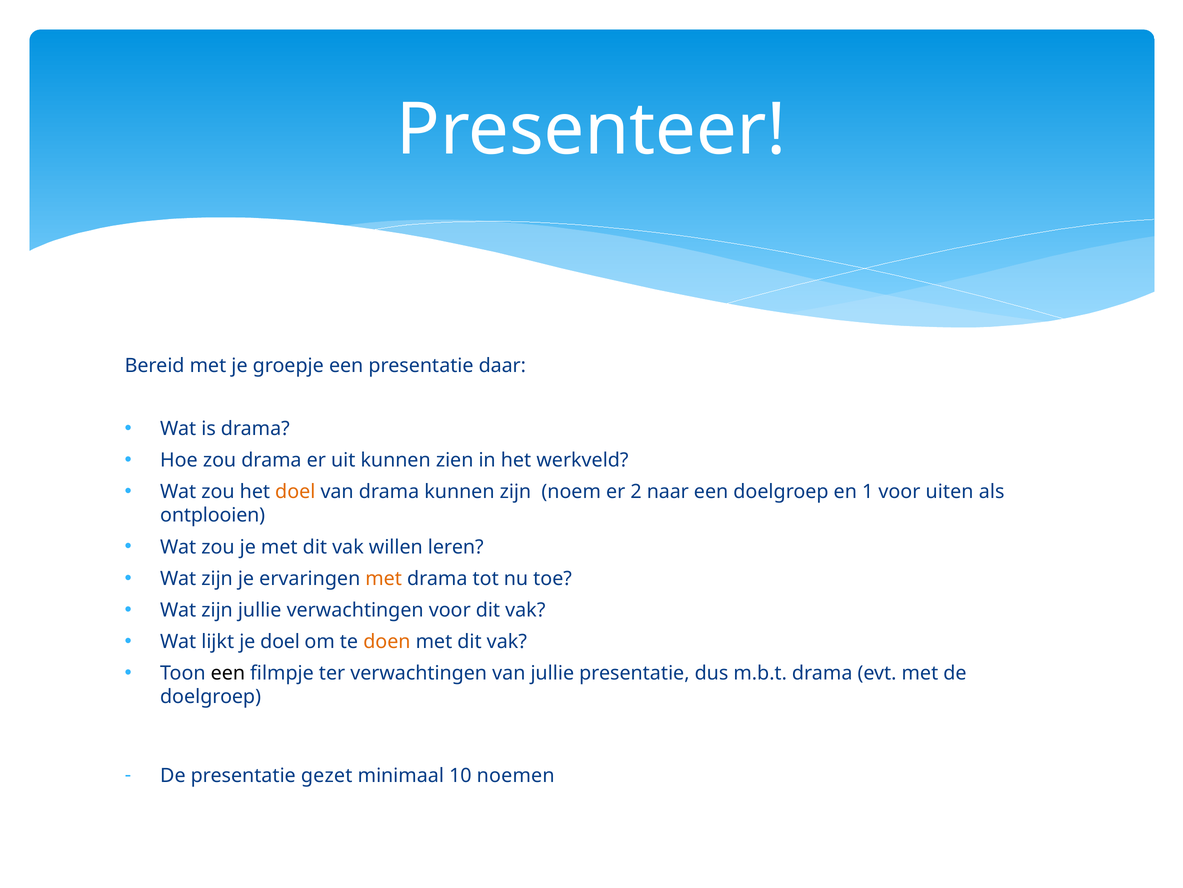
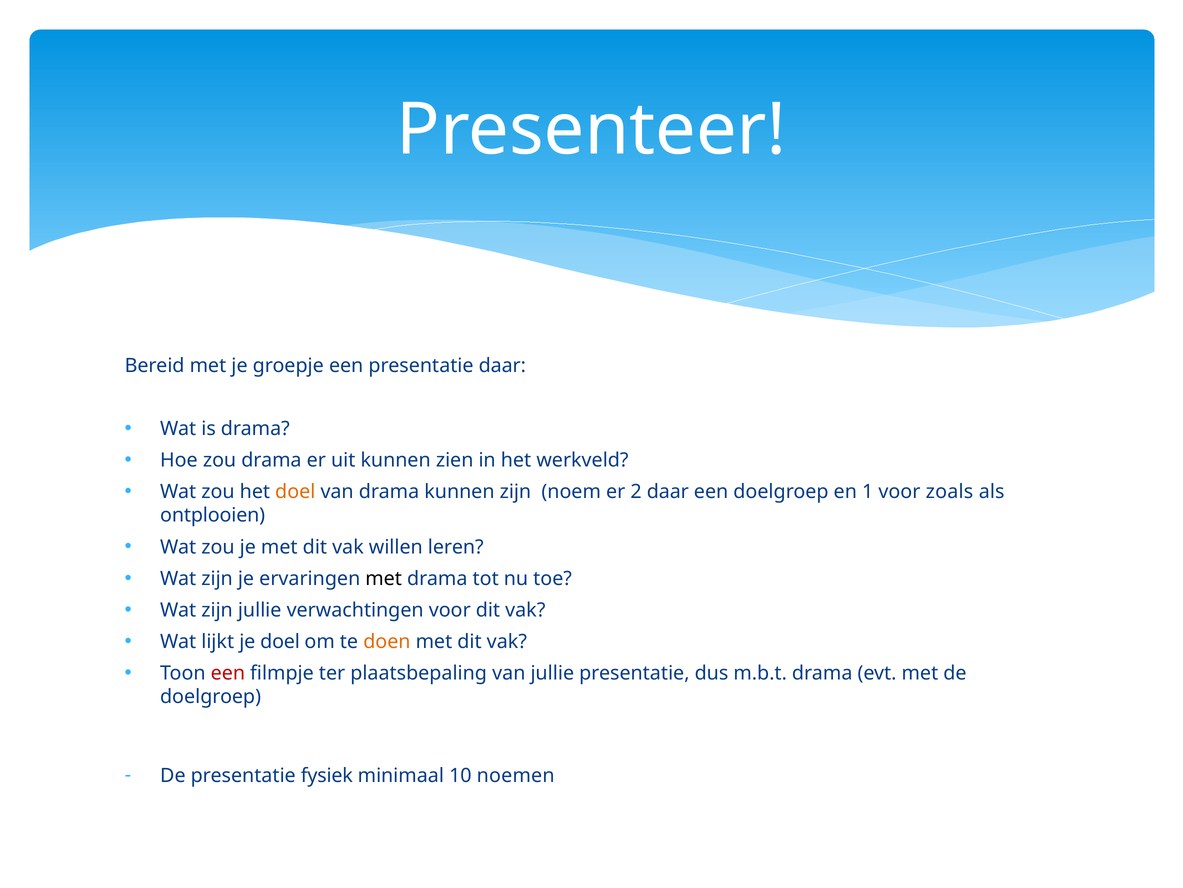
2 naar: naar -> daar
uiten: uiten -> zoals
met at (384, 578) colour: orange -> black
een at (228, 673) colour: black -> red
ter verwachtingen: verwachtingen -> plaatsbepaling
gezet: gezet -> fysiek
